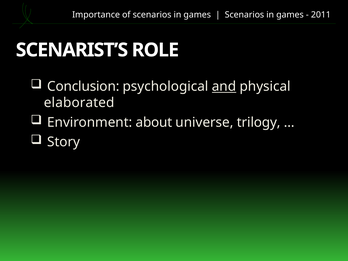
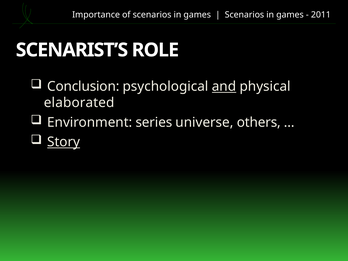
about: about -> series
trilogy: trilogy -> others
Story underline: none -> present
